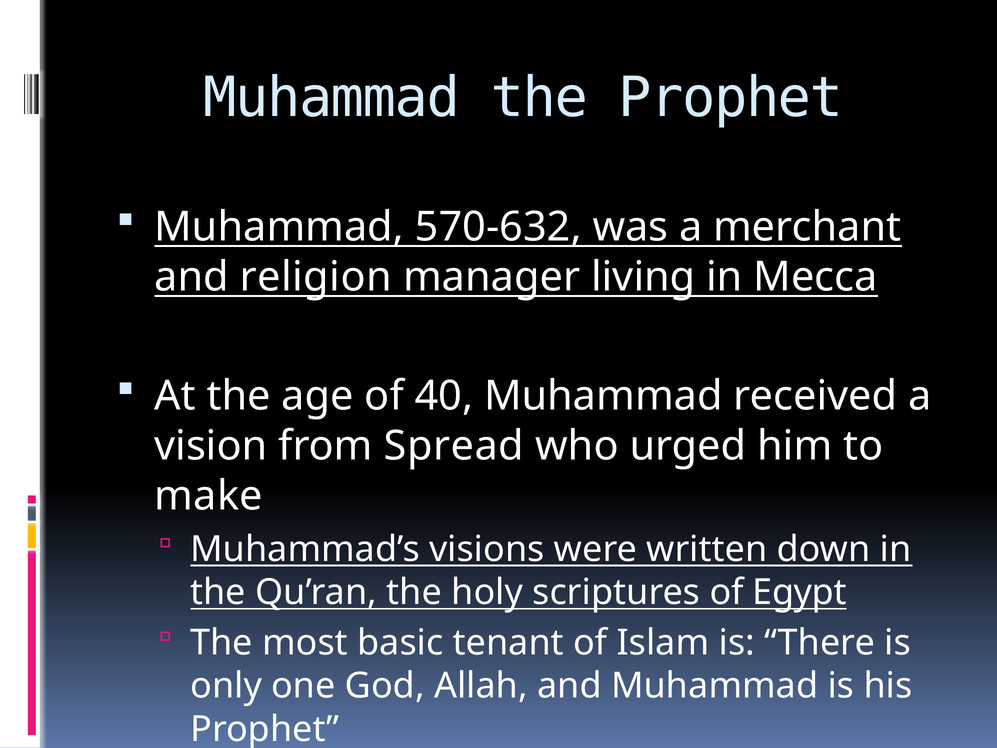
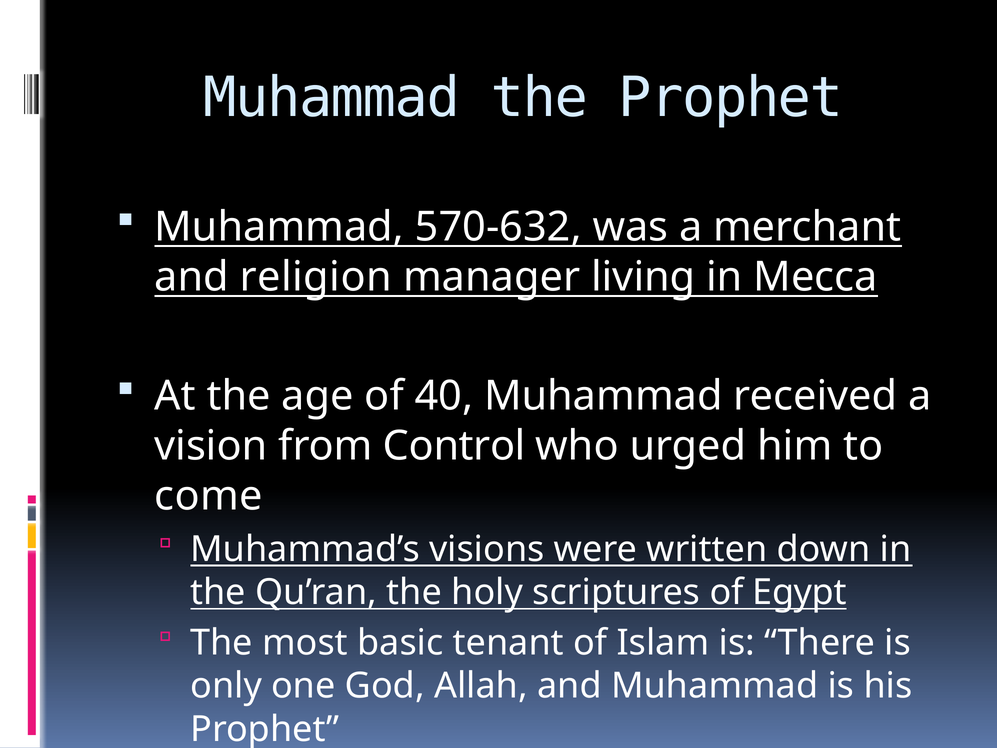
Spread: Spread -> Control
make: make -> come
